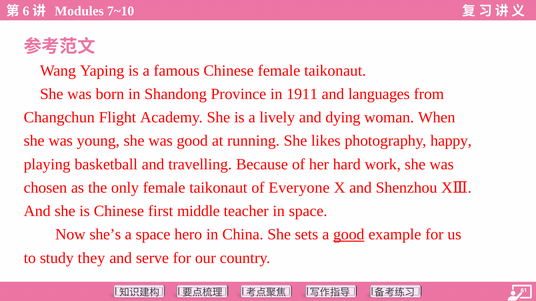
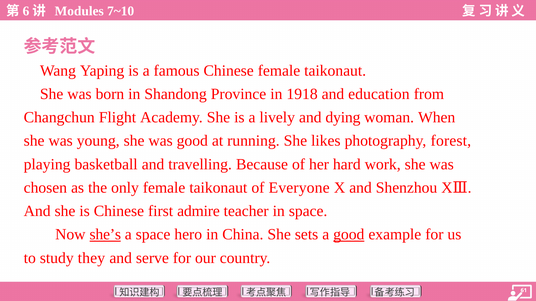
1911: 1911 -> 1918
languages: languages -> education
happy: happy -> forest
middle: middle -> admire
she’s underline: none -> present
